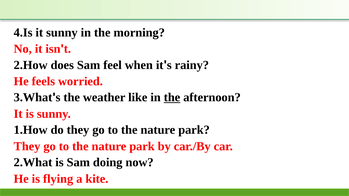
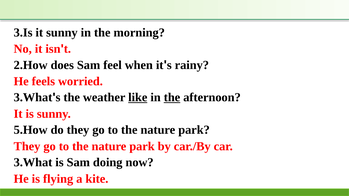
4.Is: 4.Is -> 3.Is
like underline: none -> present
1.How: 1.How -> 5.How
2.What at (33, 163): 2.What -> 3.What
